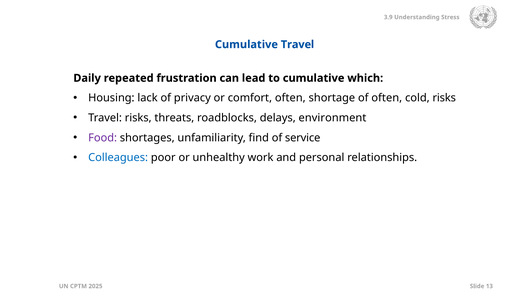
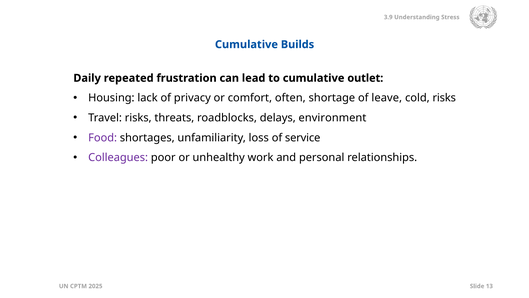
Cumulative Travel: Travel -> Builds
which: which -> outlet
of often: often -> leave
find: find -> loss
Colleagues colour: blue -> purple
